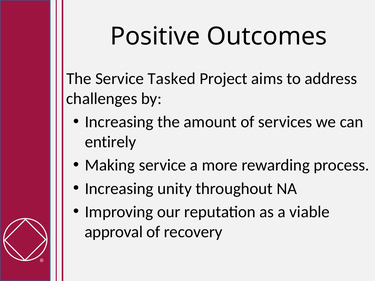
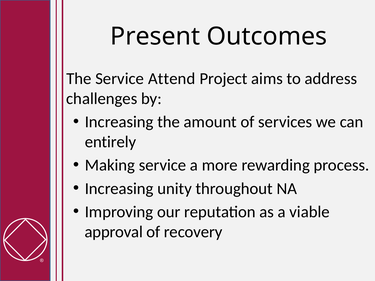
Positive: Positive -> Present
Tasked: Tasked -> Attend
